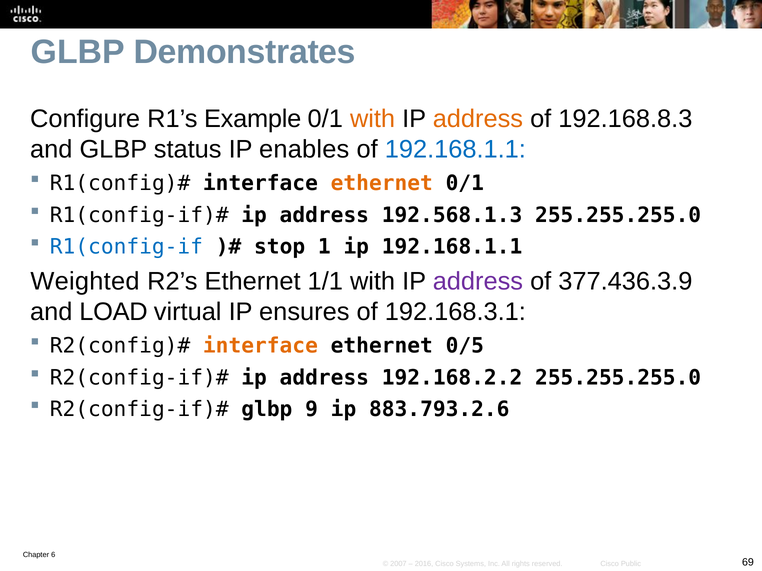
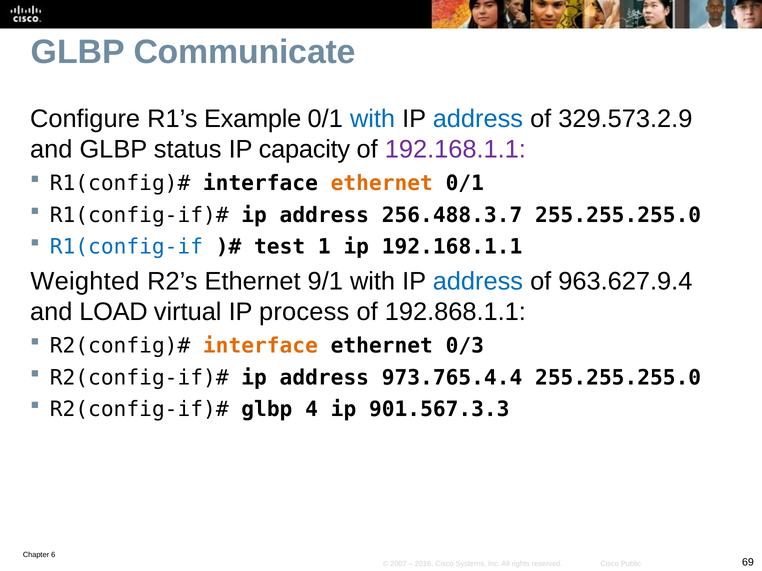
Demonstrates: Demonstrates -> Communicate
with at (373, 119) colour: orange -> blue
address at (478, 119) colour: orange -> blue
192.168.8.3: 192.168.8.3 -> 329.573.2.9
enables: enables -> capacity
192.168.1.1 at (455, 150) colour: blue -> purple
192.568.1.3: 192.568.1.3 -> 256.488.3.7
stop: stop -> test
1/1: 1/1 -> 9/1
address at (478, 282) colour: purple -> blue
377.436.3.9: 377.436.3.9 -> 963.627.9.4
ensures: ensures -> process
192.168.3.1: 192.168.3.1 -> 192.868.1.1
0/5: 0/5 -> 0/3
192.168.2.2: 192.168.2.2 -> 973.765.4.4
9: 9 -> 4
883.793.2.6: 883.793.2.6 -> 901.567.3.3
